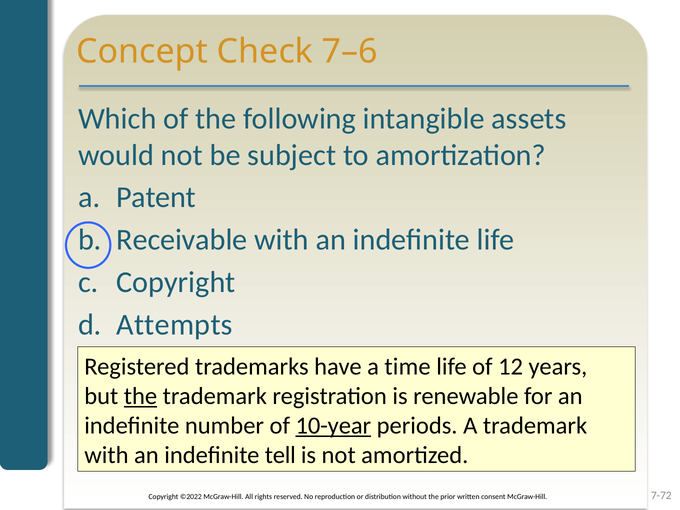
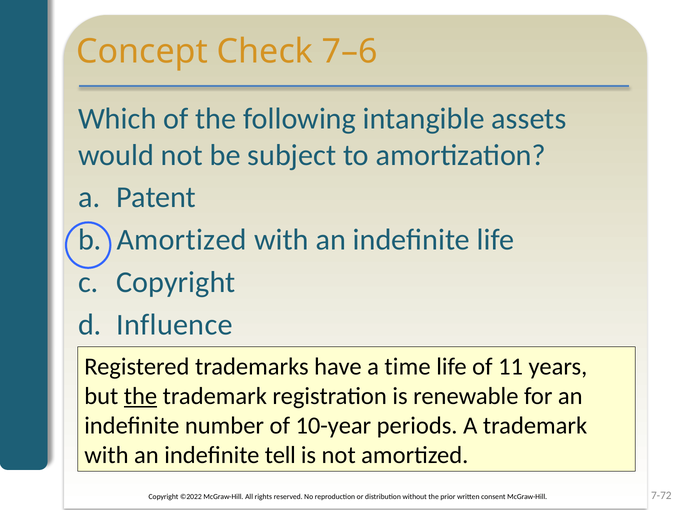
Receivable at (182, 240): Receivable -> Amortized
Attempts: Attempts -> Influence
12: 12 -> 11
10-year underline: present -> none
